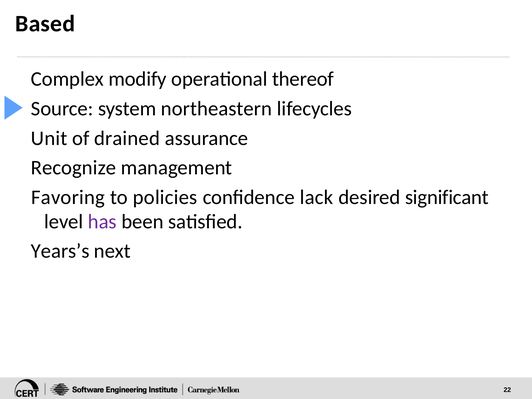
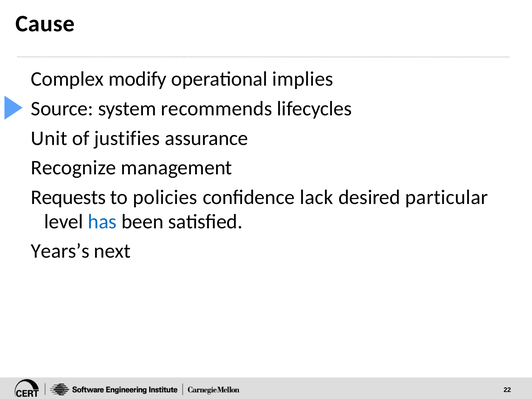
Based: Based -> Cause
thereof: thereof -> implies
northeastern: northeastern -> recommends
drained: drained -> justifies
Favoring: Favoring -> Requests
significant: significant -> particular
has colour: purple -> blue
